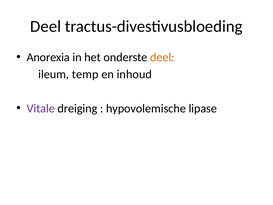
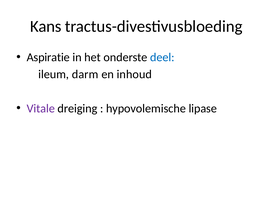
Deel at (46, 26): Deel -> Kans
Anorexia: Anorexia -> Aspiratie
deel at (162, 57) colour: orange -> blue
temp: temp -> darm
